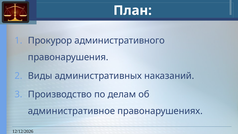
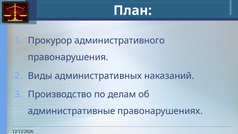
административное: административное -> административные
